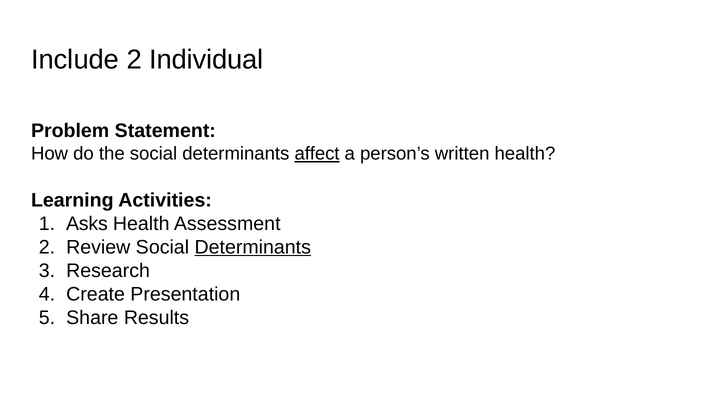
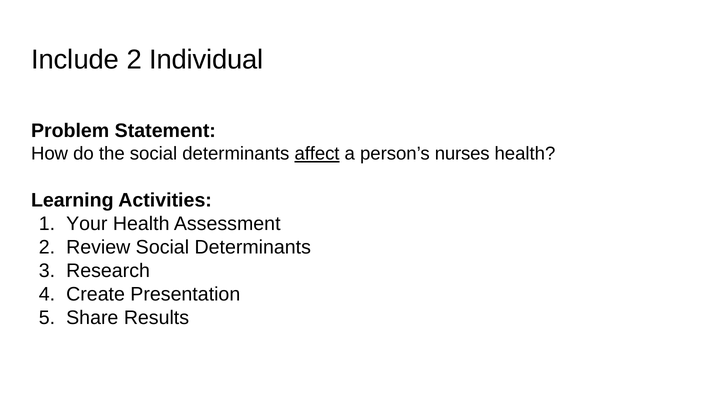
written: written -> nurses
Asks: Asks -> Your
Determinants at (253, 247) underline: present -> none
